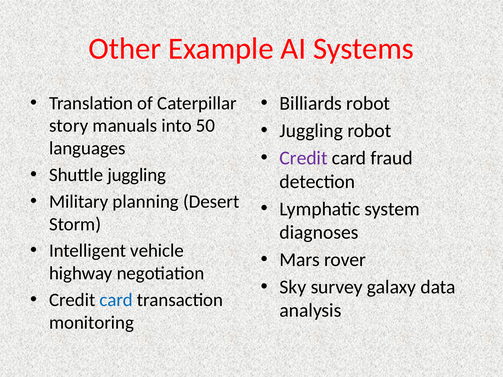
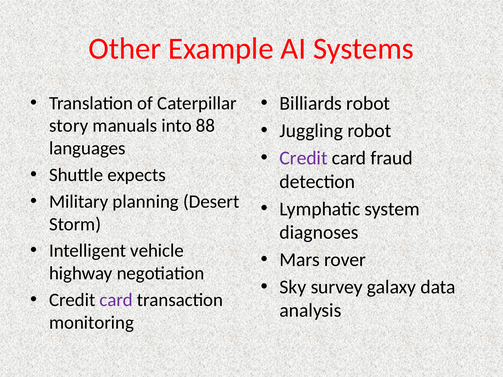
50: 50 -> 88
Shuttle juggling: juggling -> expects
card at (116, 300) colour: blue -> purple
